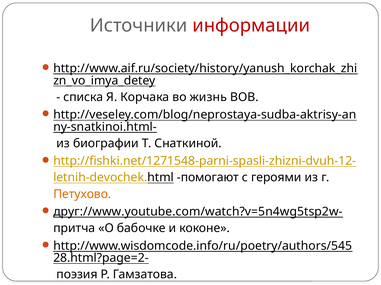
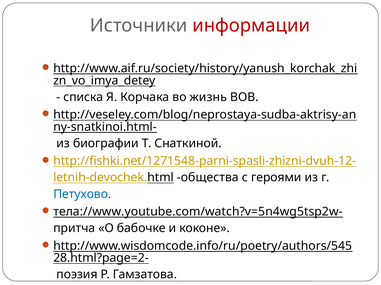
помогают: помогают -> общества
Петухово colour: orange -> blue
друг://www.youtube.com/watch?v=5n4wg5tsp2w-: друг://www.youtube.com/watch?v=5n4wg5tsp2w- -> тела://www.youtube.com/watch?v=5n4wg5tsp2w-
